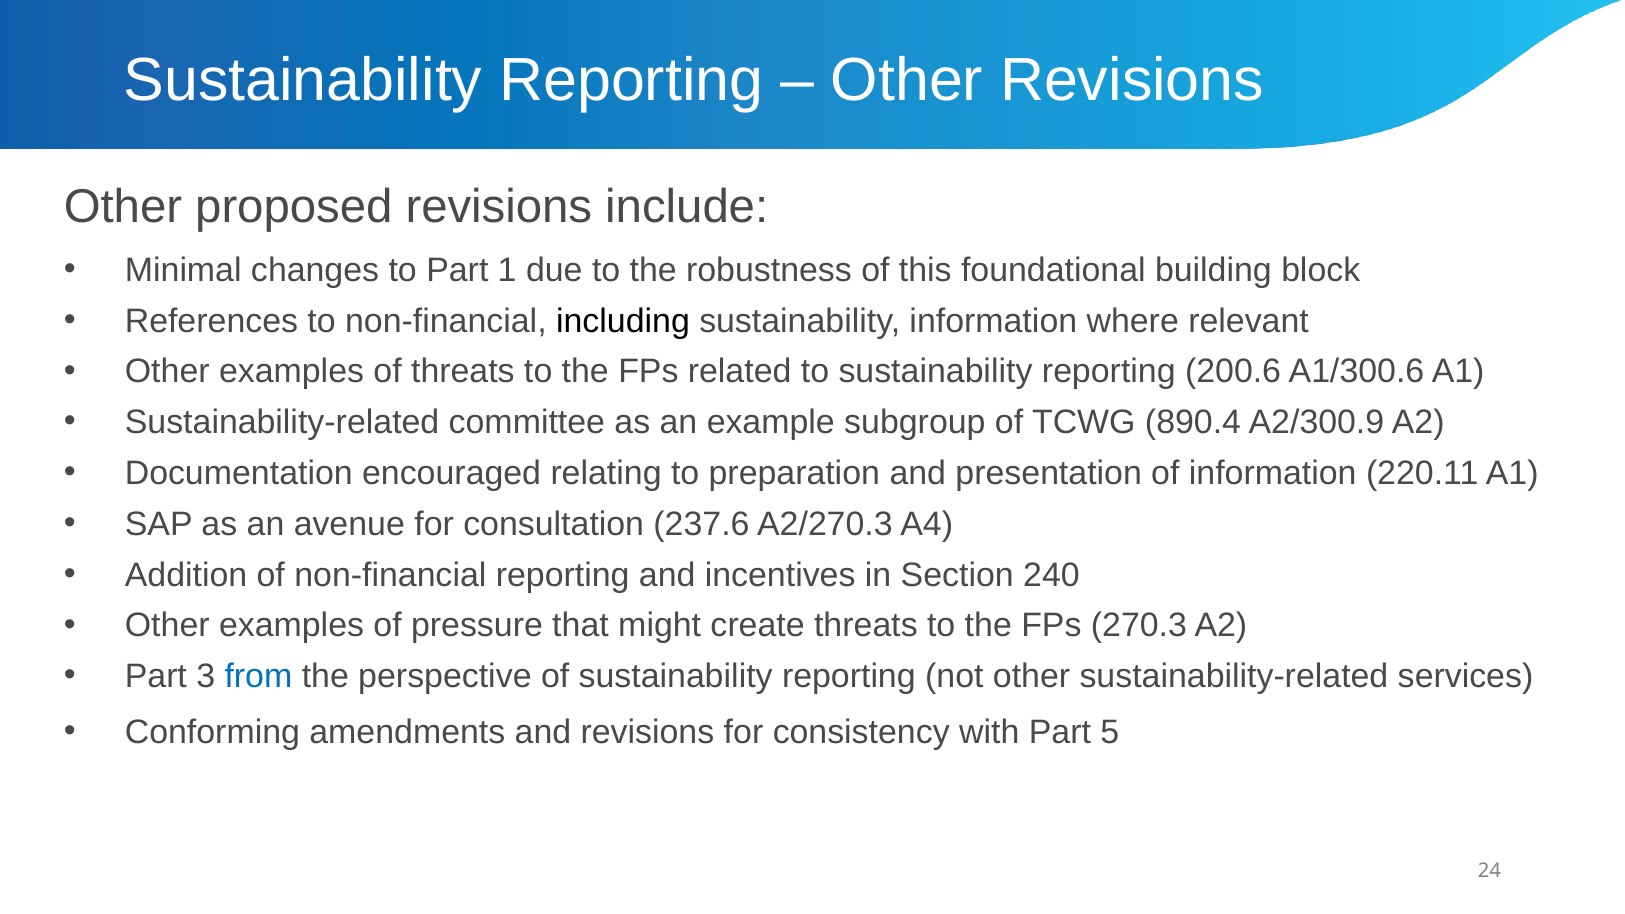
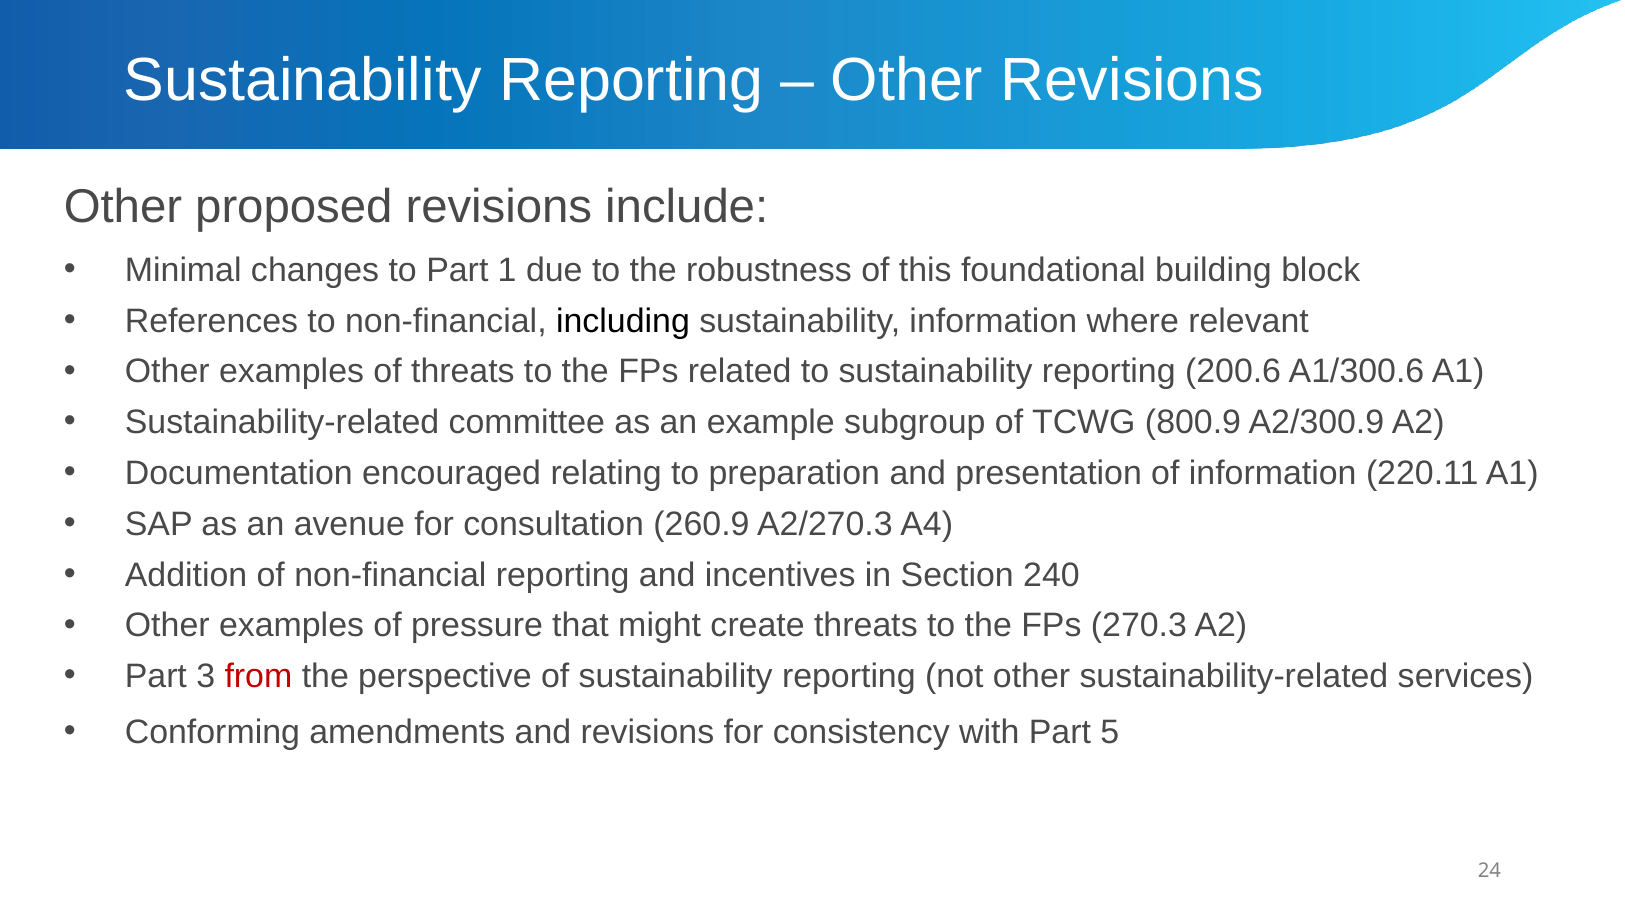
890.4: 890.4 -> 800.9
237.6: 237.6 -> 260.9
from colour: blue -> red
